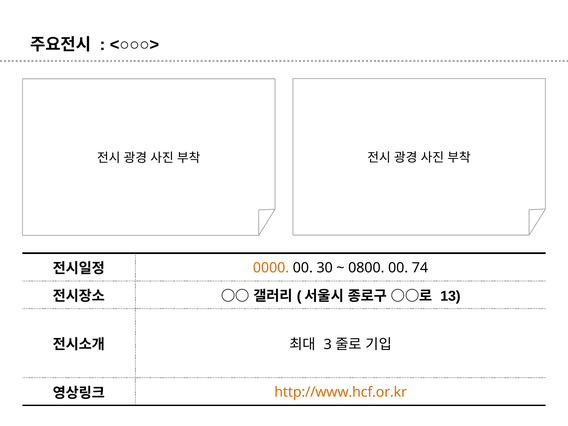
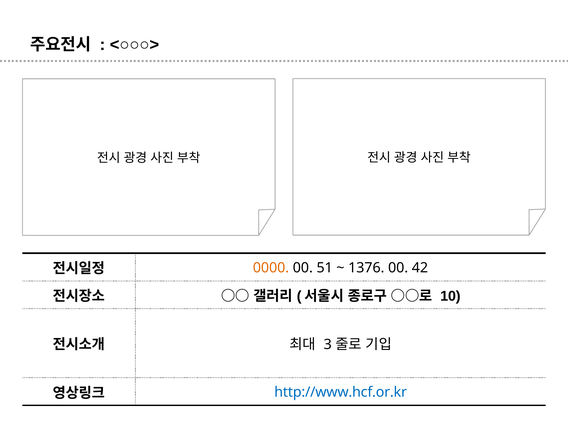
30: 30 -> 51
0800: 0800 -> 1376
74: 74 -> 42
13: 13 -> 10
http://www.hcf.or.kr colour: orange -> blue
